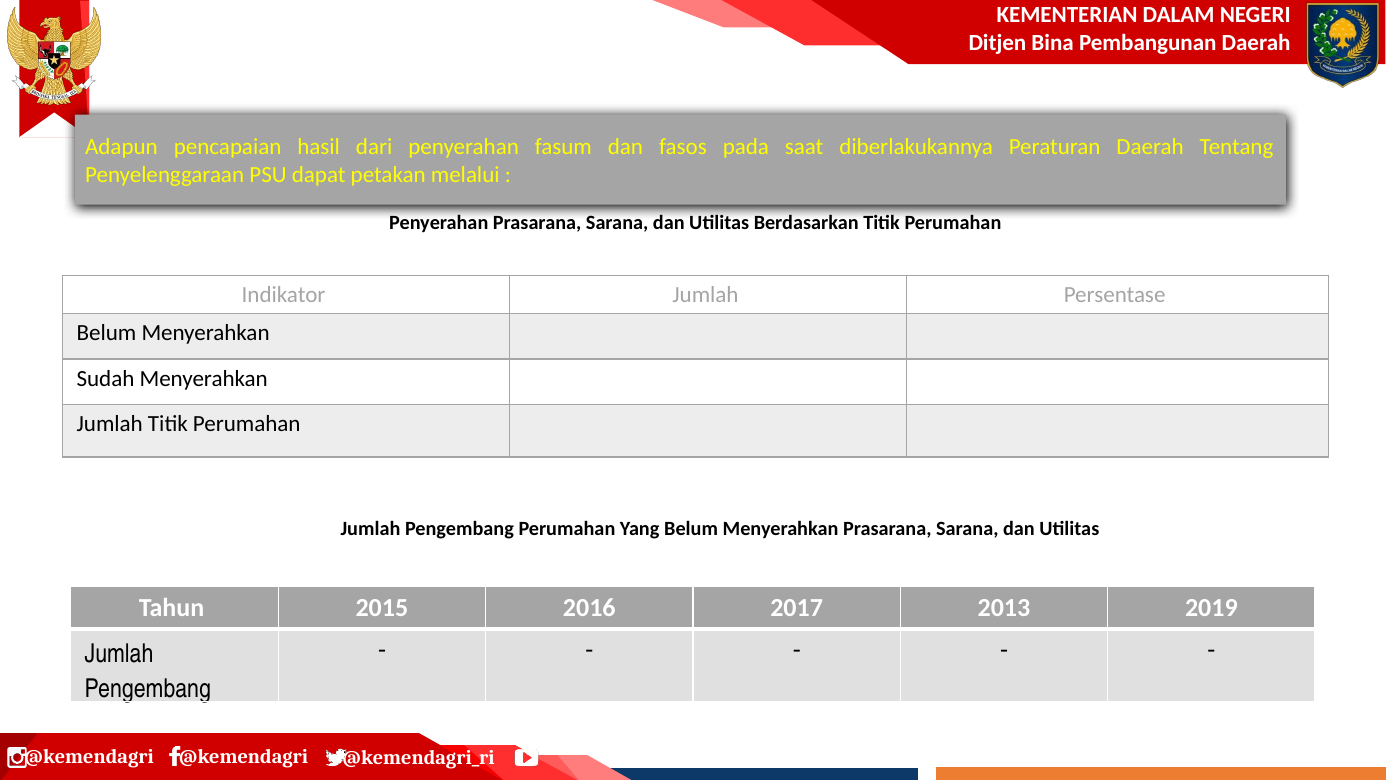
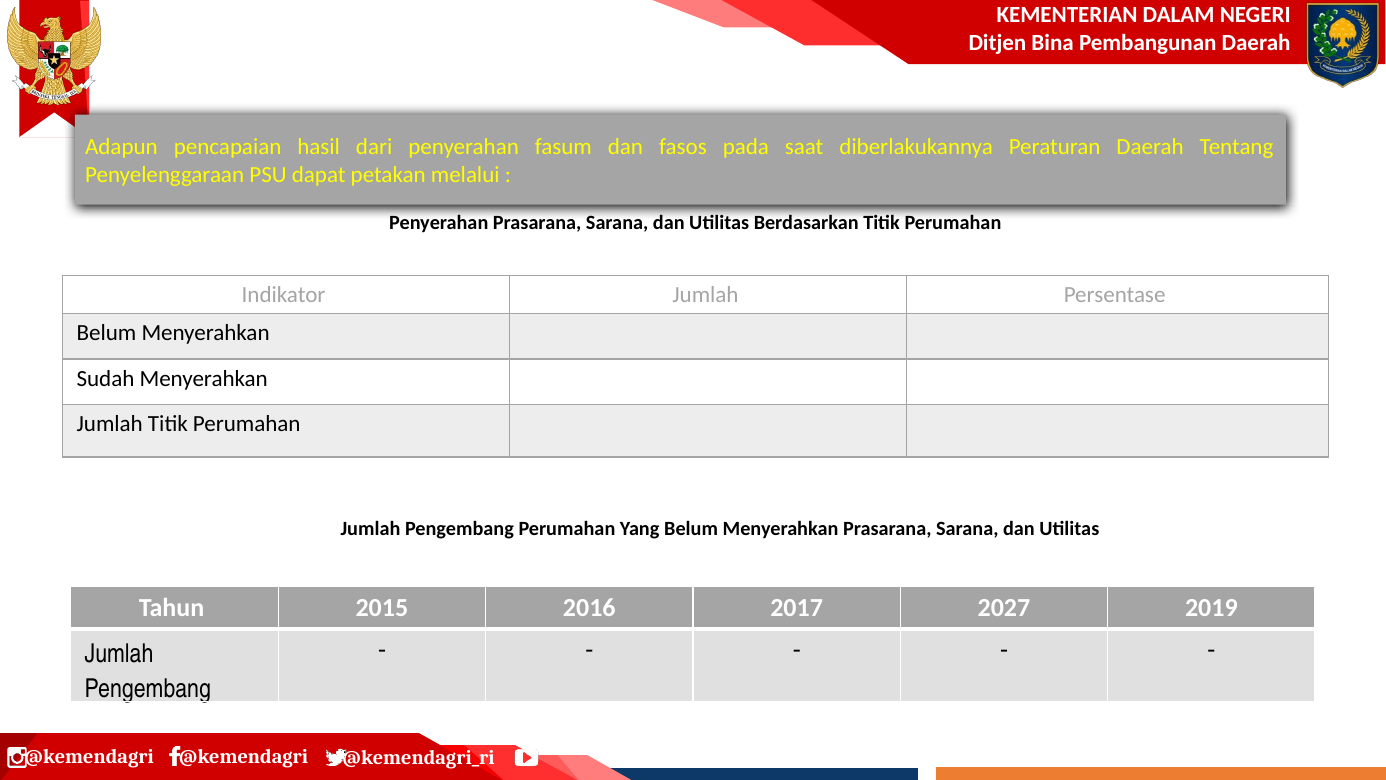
2013: 2013 -> 2027
